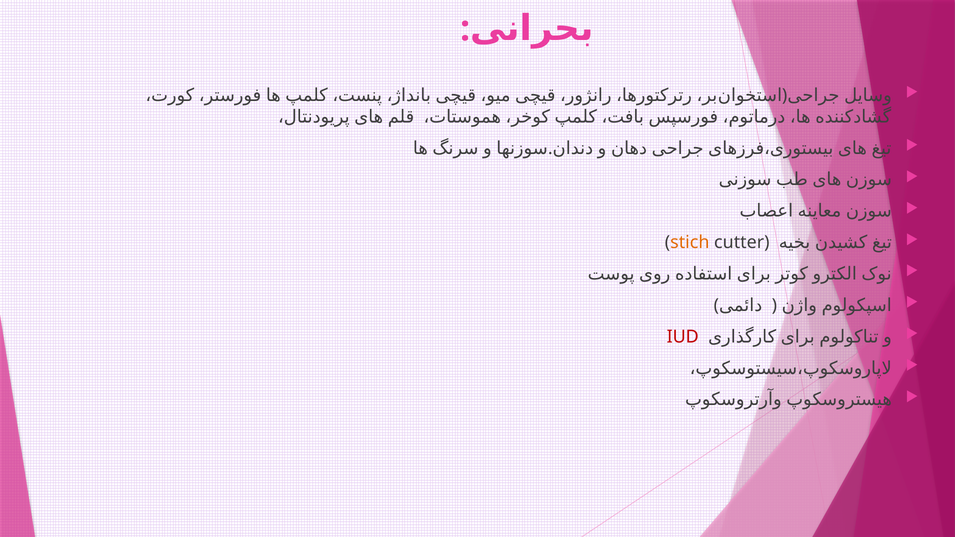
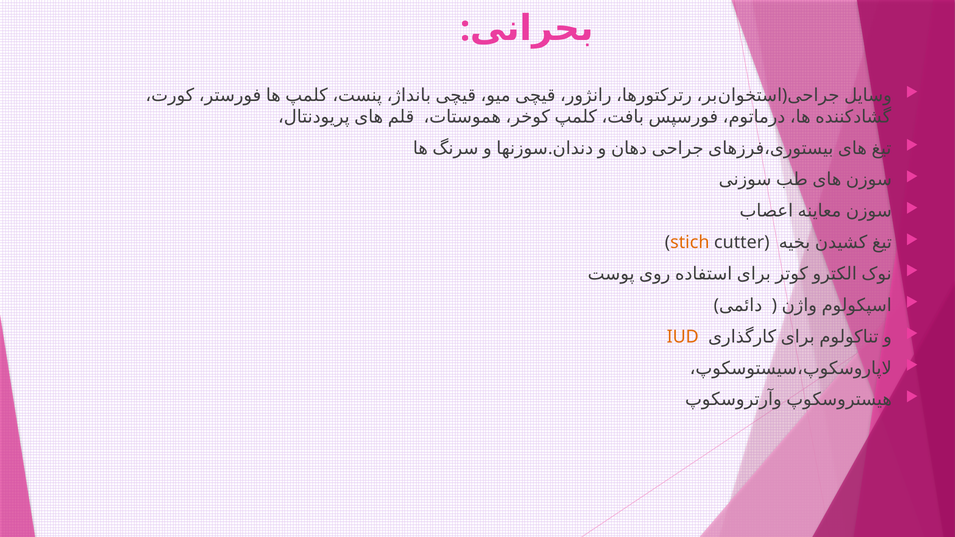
IUD colour: red -> orange
